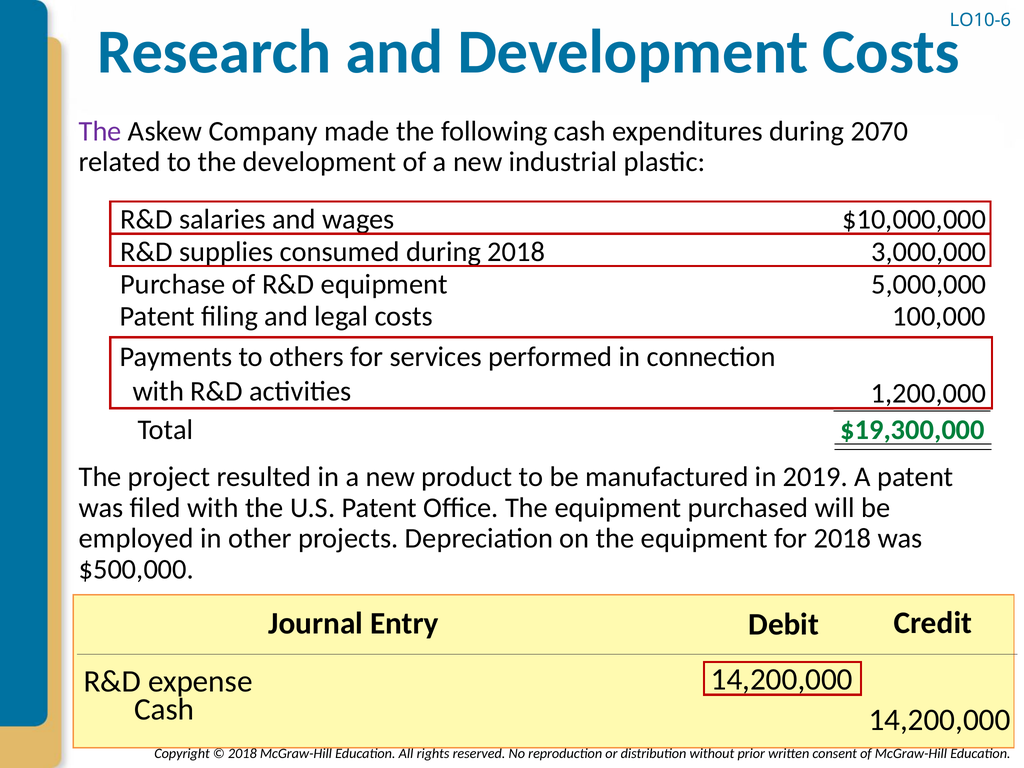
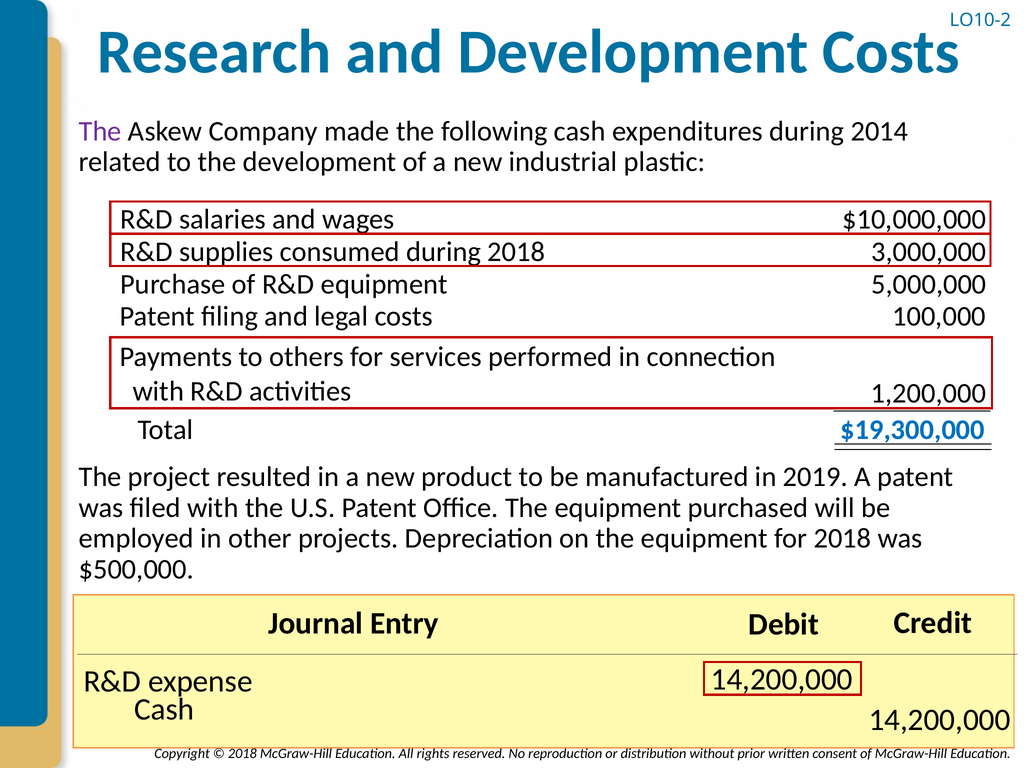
LO10-6: LO10-6 -> LO10-2
2070: 2070 -> 2014
$19,300,000 colour: green -> blue
